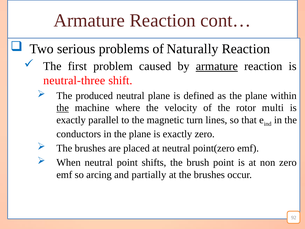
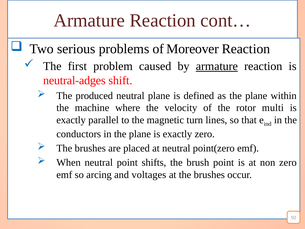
Naturally: Naturally -> Moreover
neutral-three: neutral-three -> neutral-adges
the at (63, 108) underline: present -> none
partially: partially -> voltages
